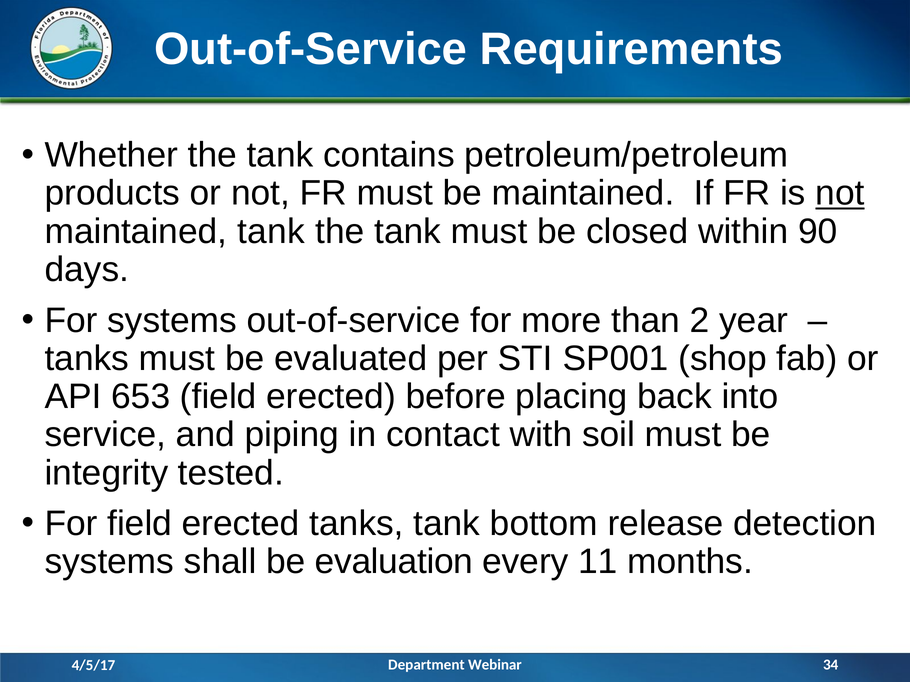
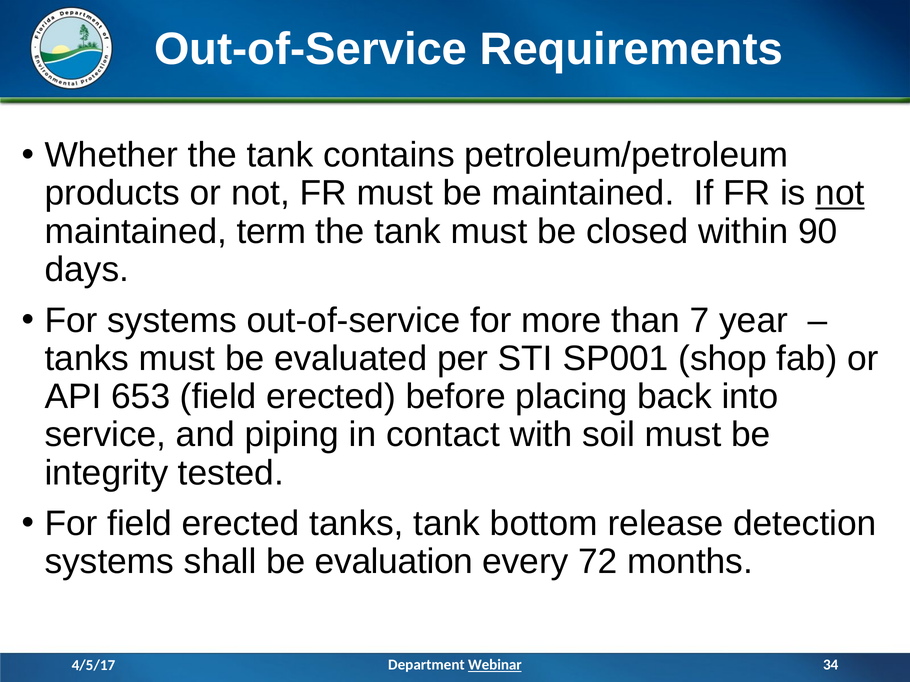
maintained tank: tank -> term
2: 2 -> 7
11: 11 -> 72
Webinar underline: none -> present
